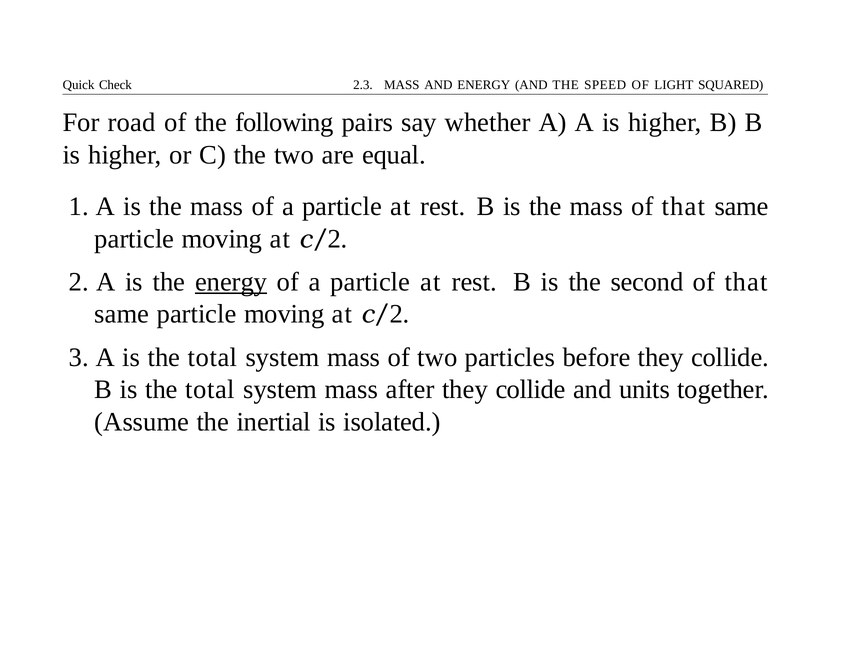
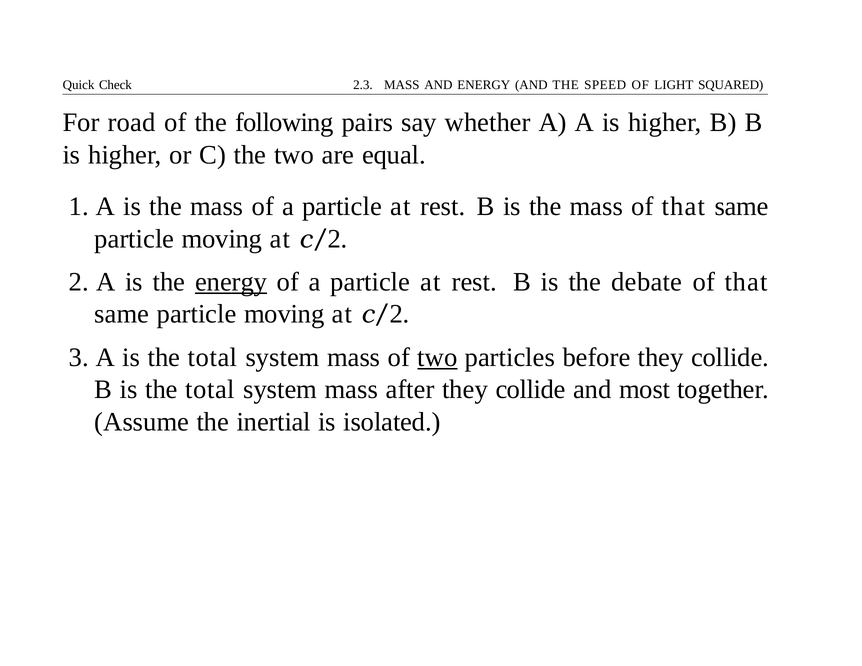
second: second -> debate
two at (437, 357) underline: none -> present
units: units -> most
